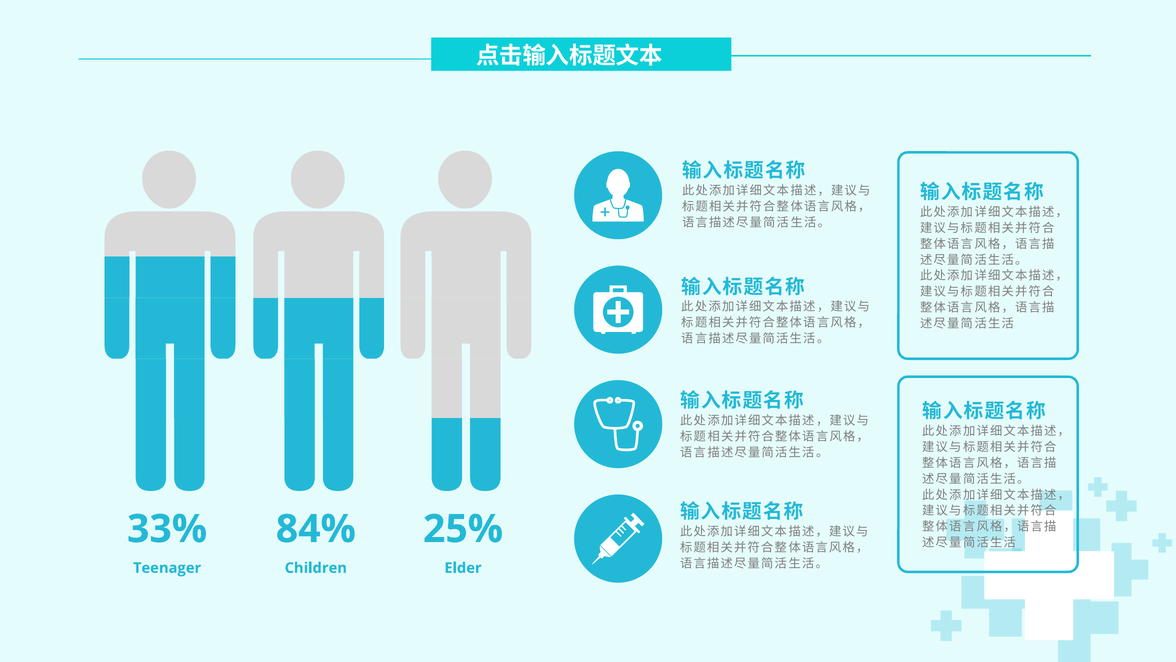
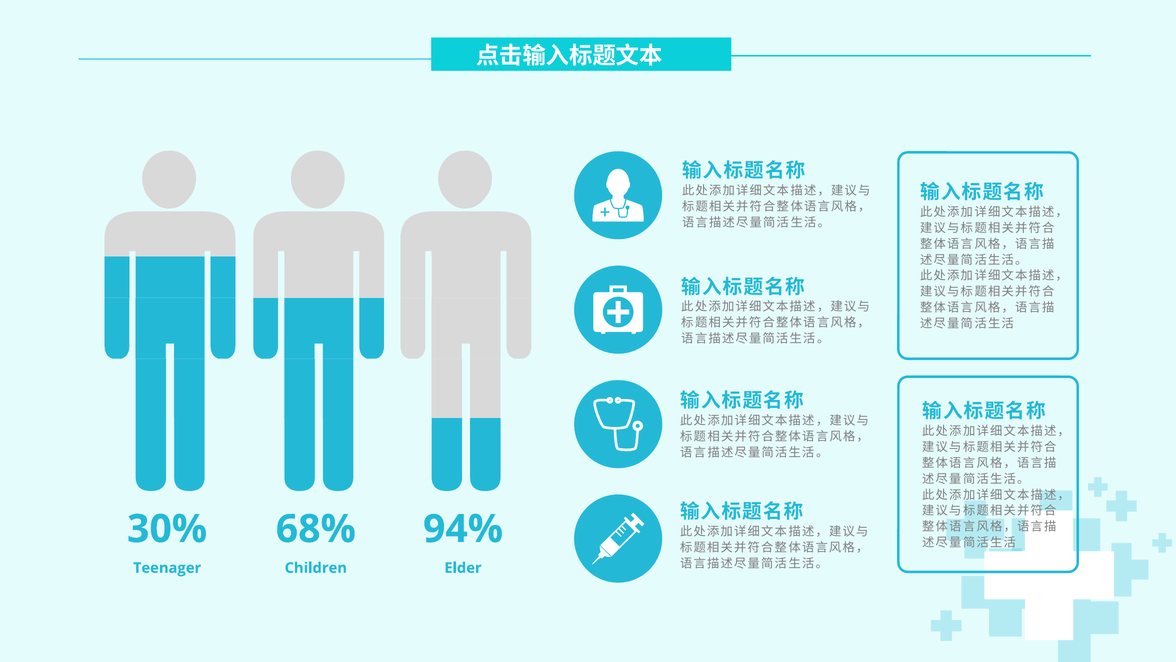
33%: 33% -> 30%
84%: 84% -> 68%
25%: 25% -> 94%
